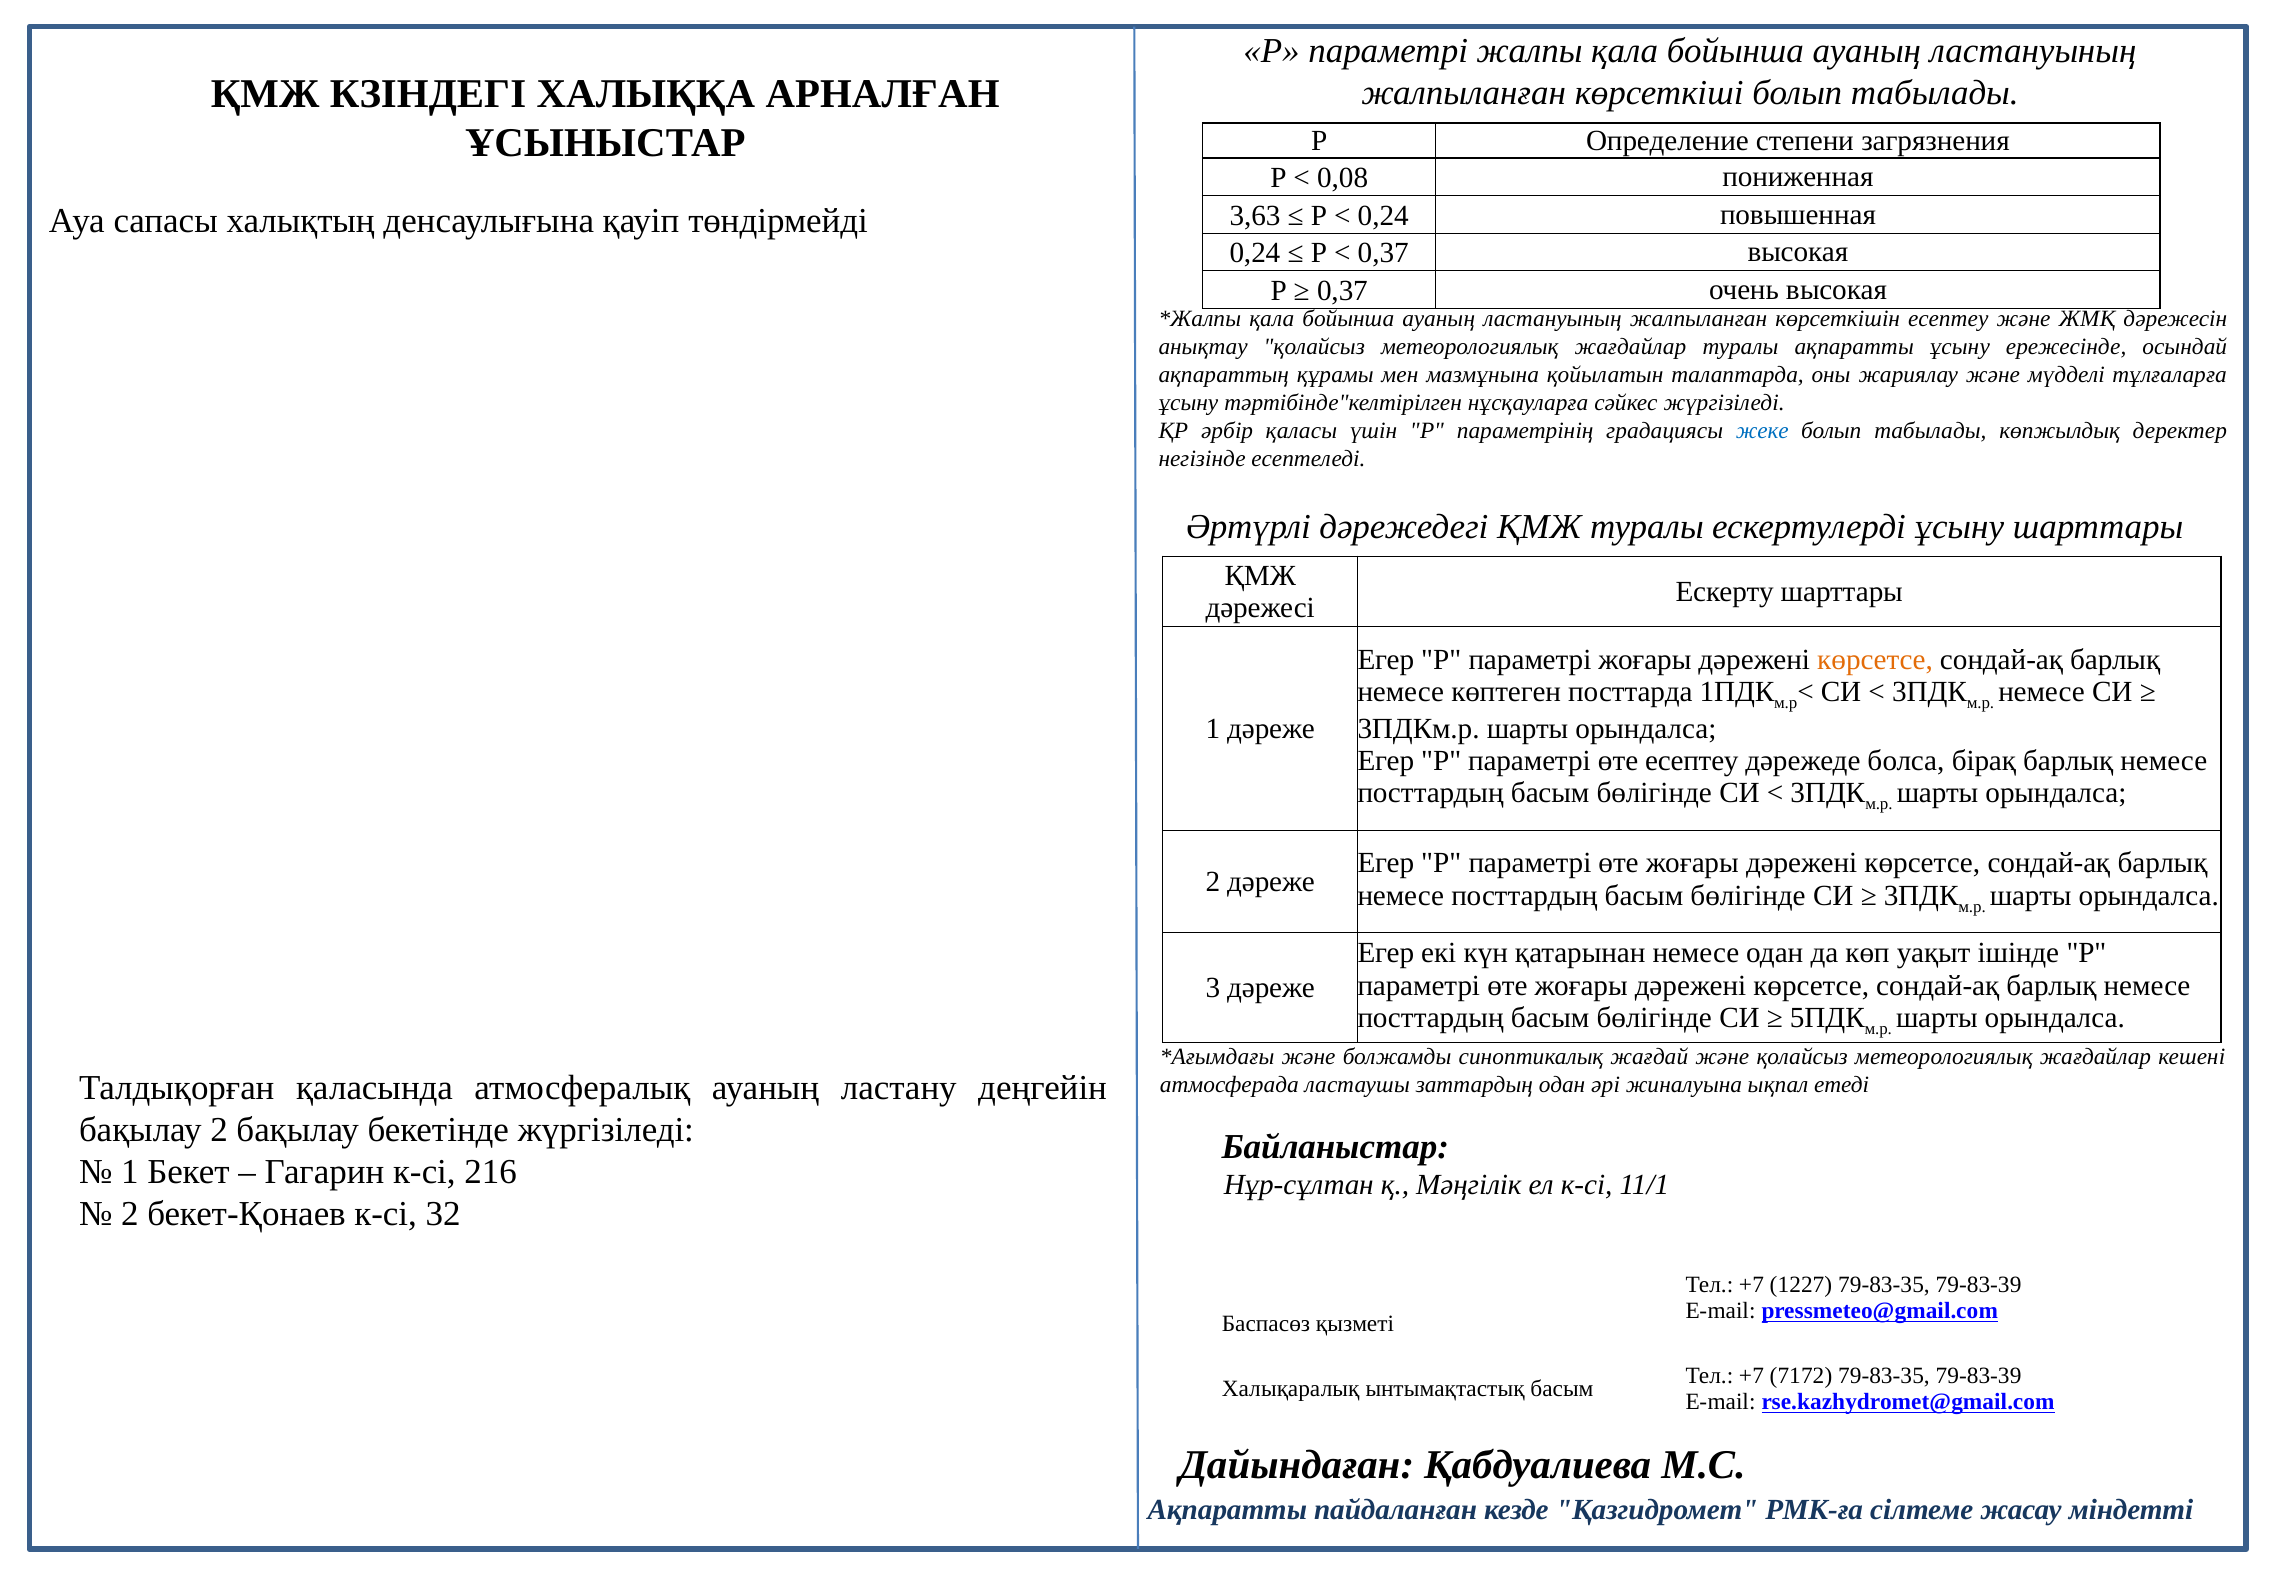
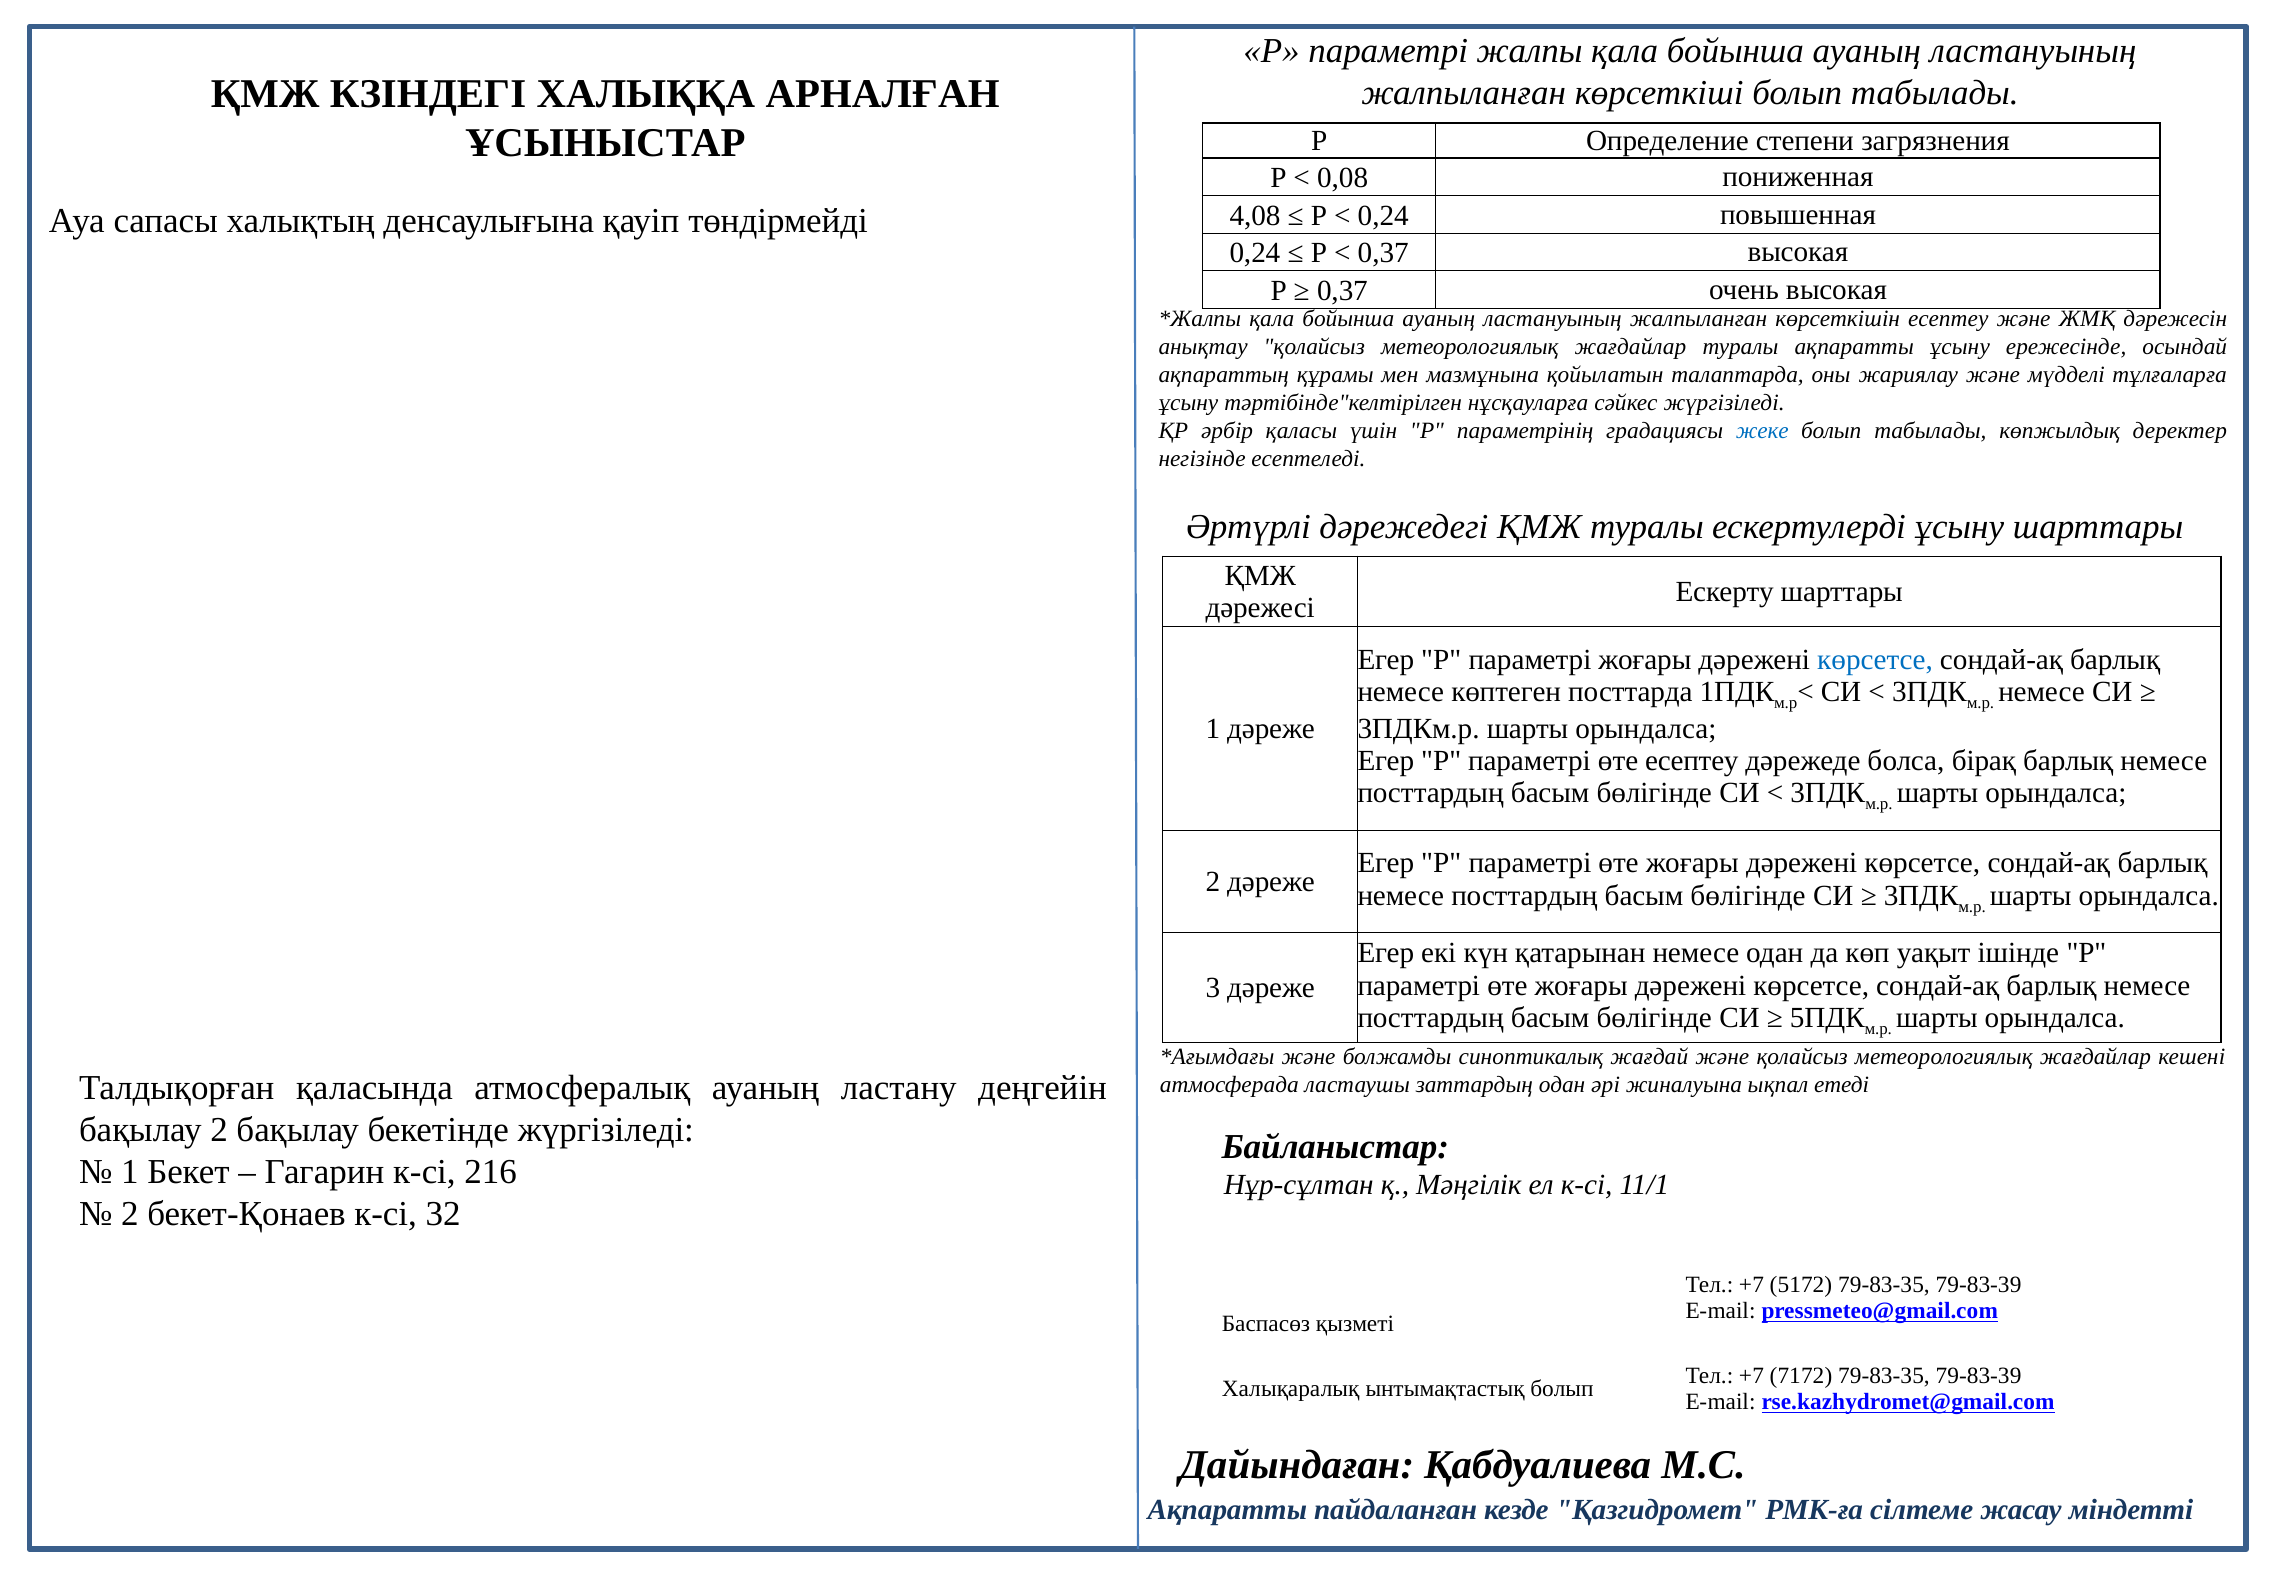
3,63: 3,63 -> 4,08
көрсетсе at (1875, 660) colour: orange -> blue
1227: 1227 -> 5172
ынтымақтастық басым: басым -> болып
